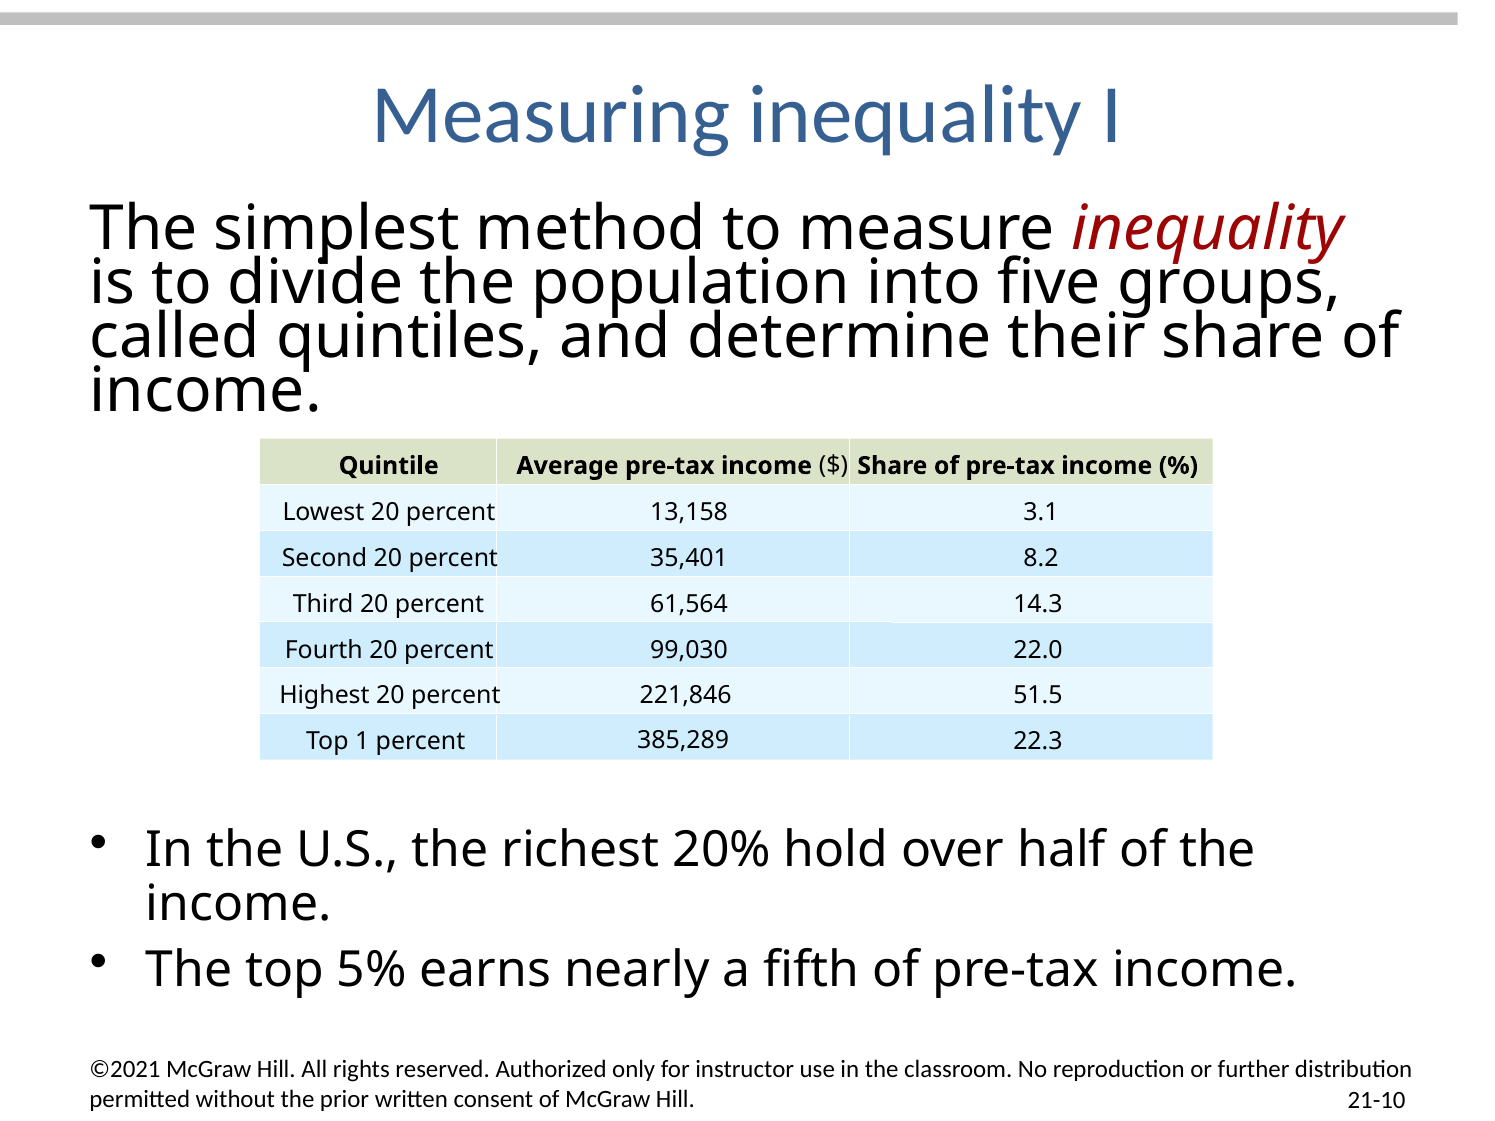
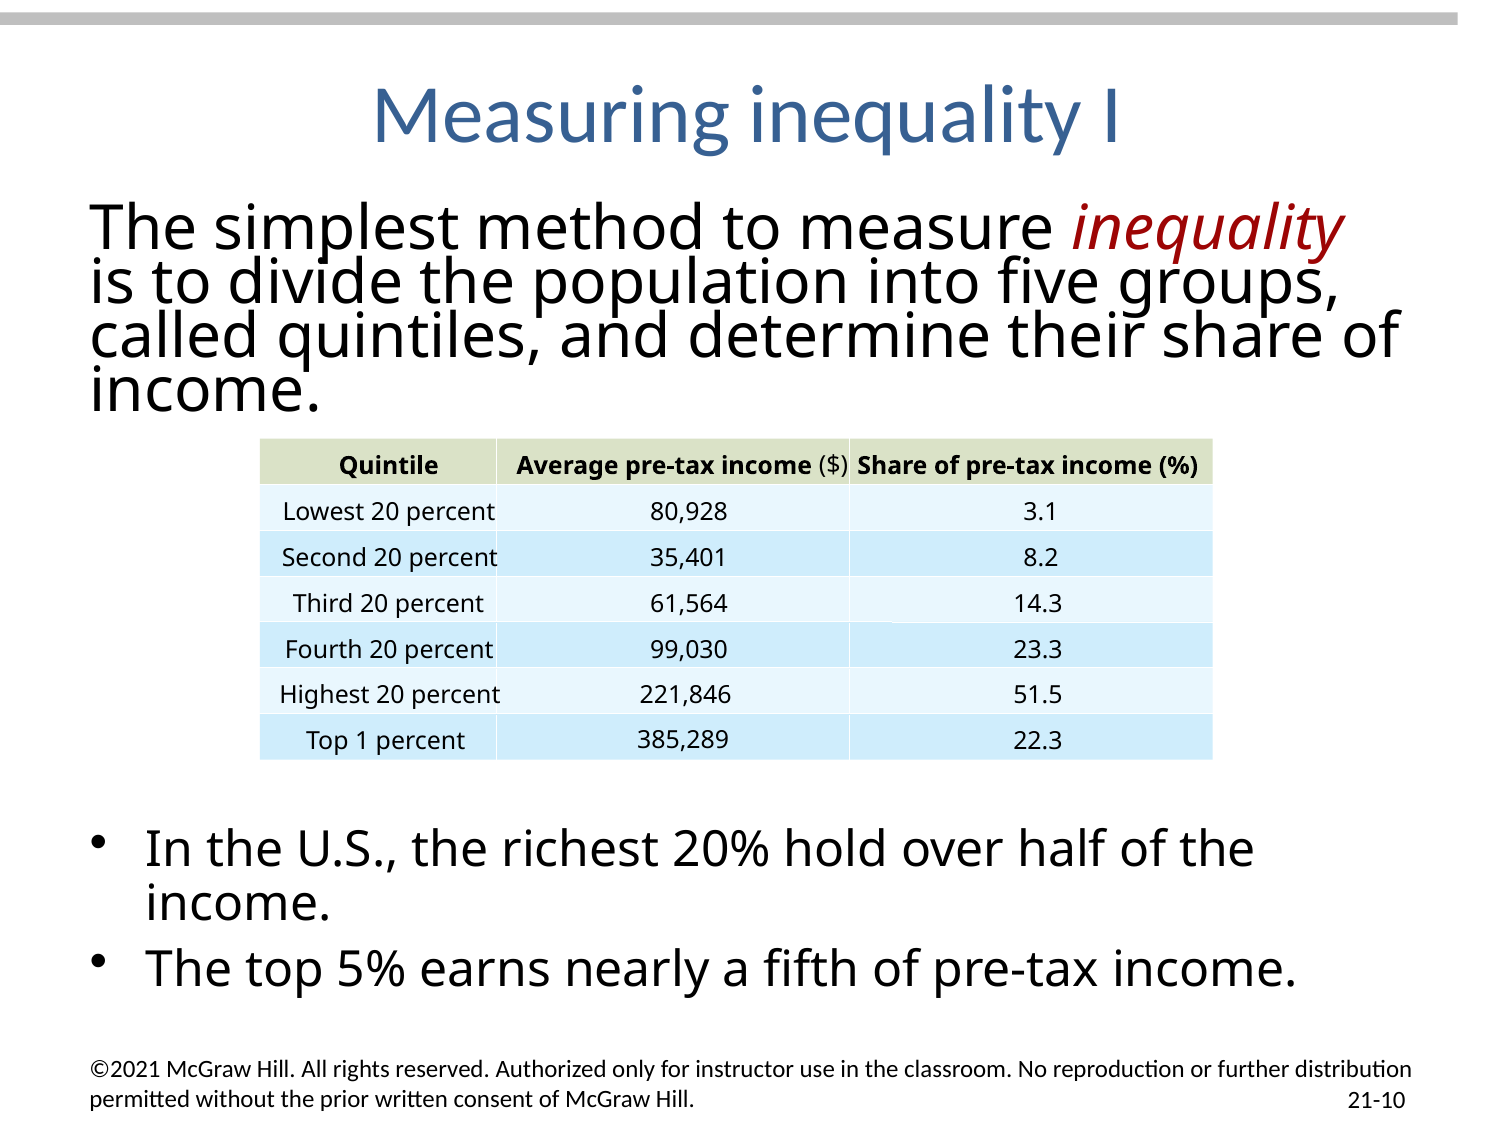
13,158: 13,158 -> 80,928
22.0: 22.0 -> 23.3
